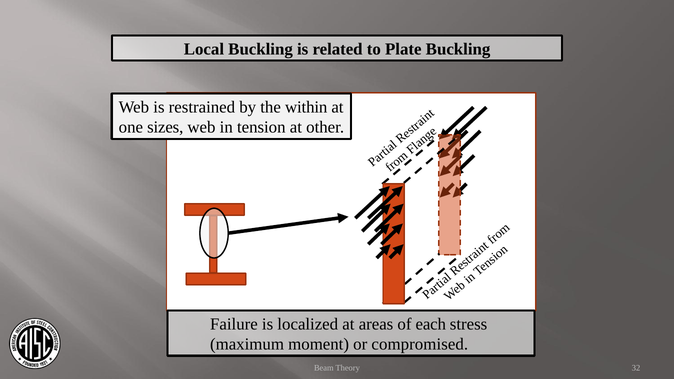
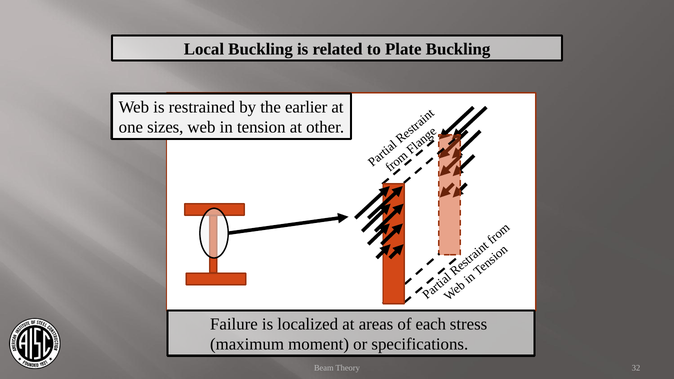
within: within -> earlier
compromised: compromised -> specifications
